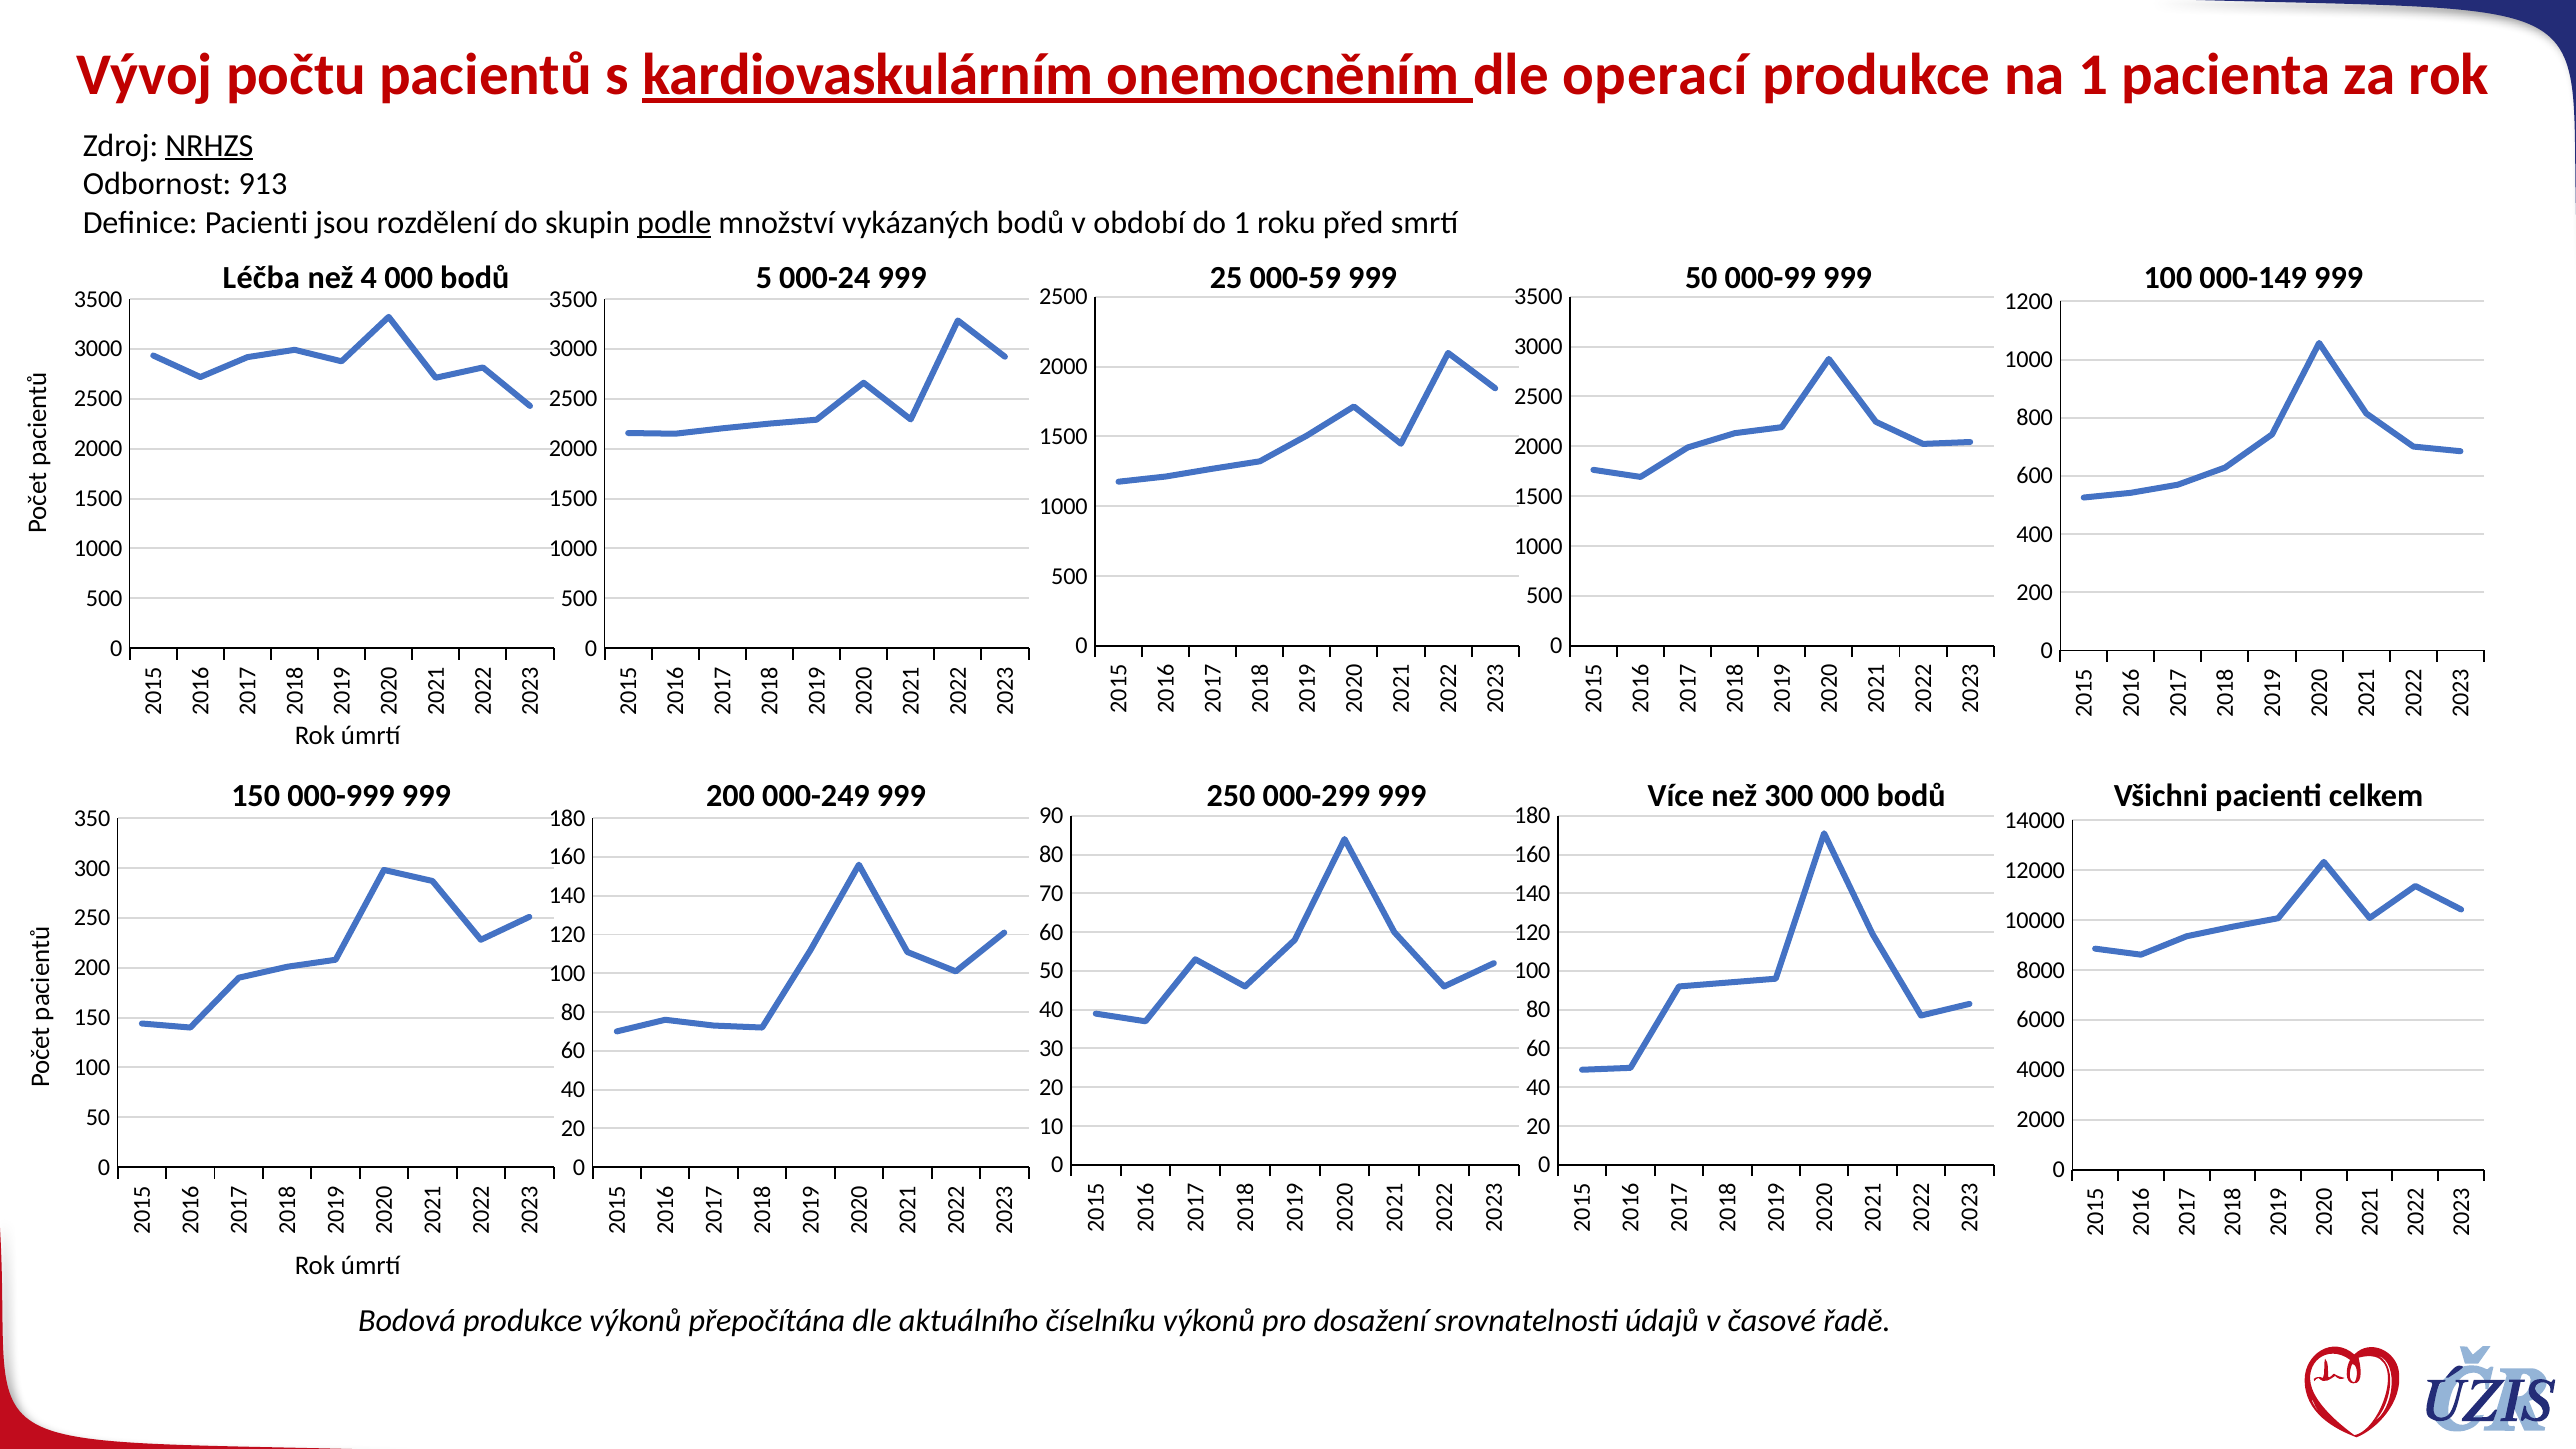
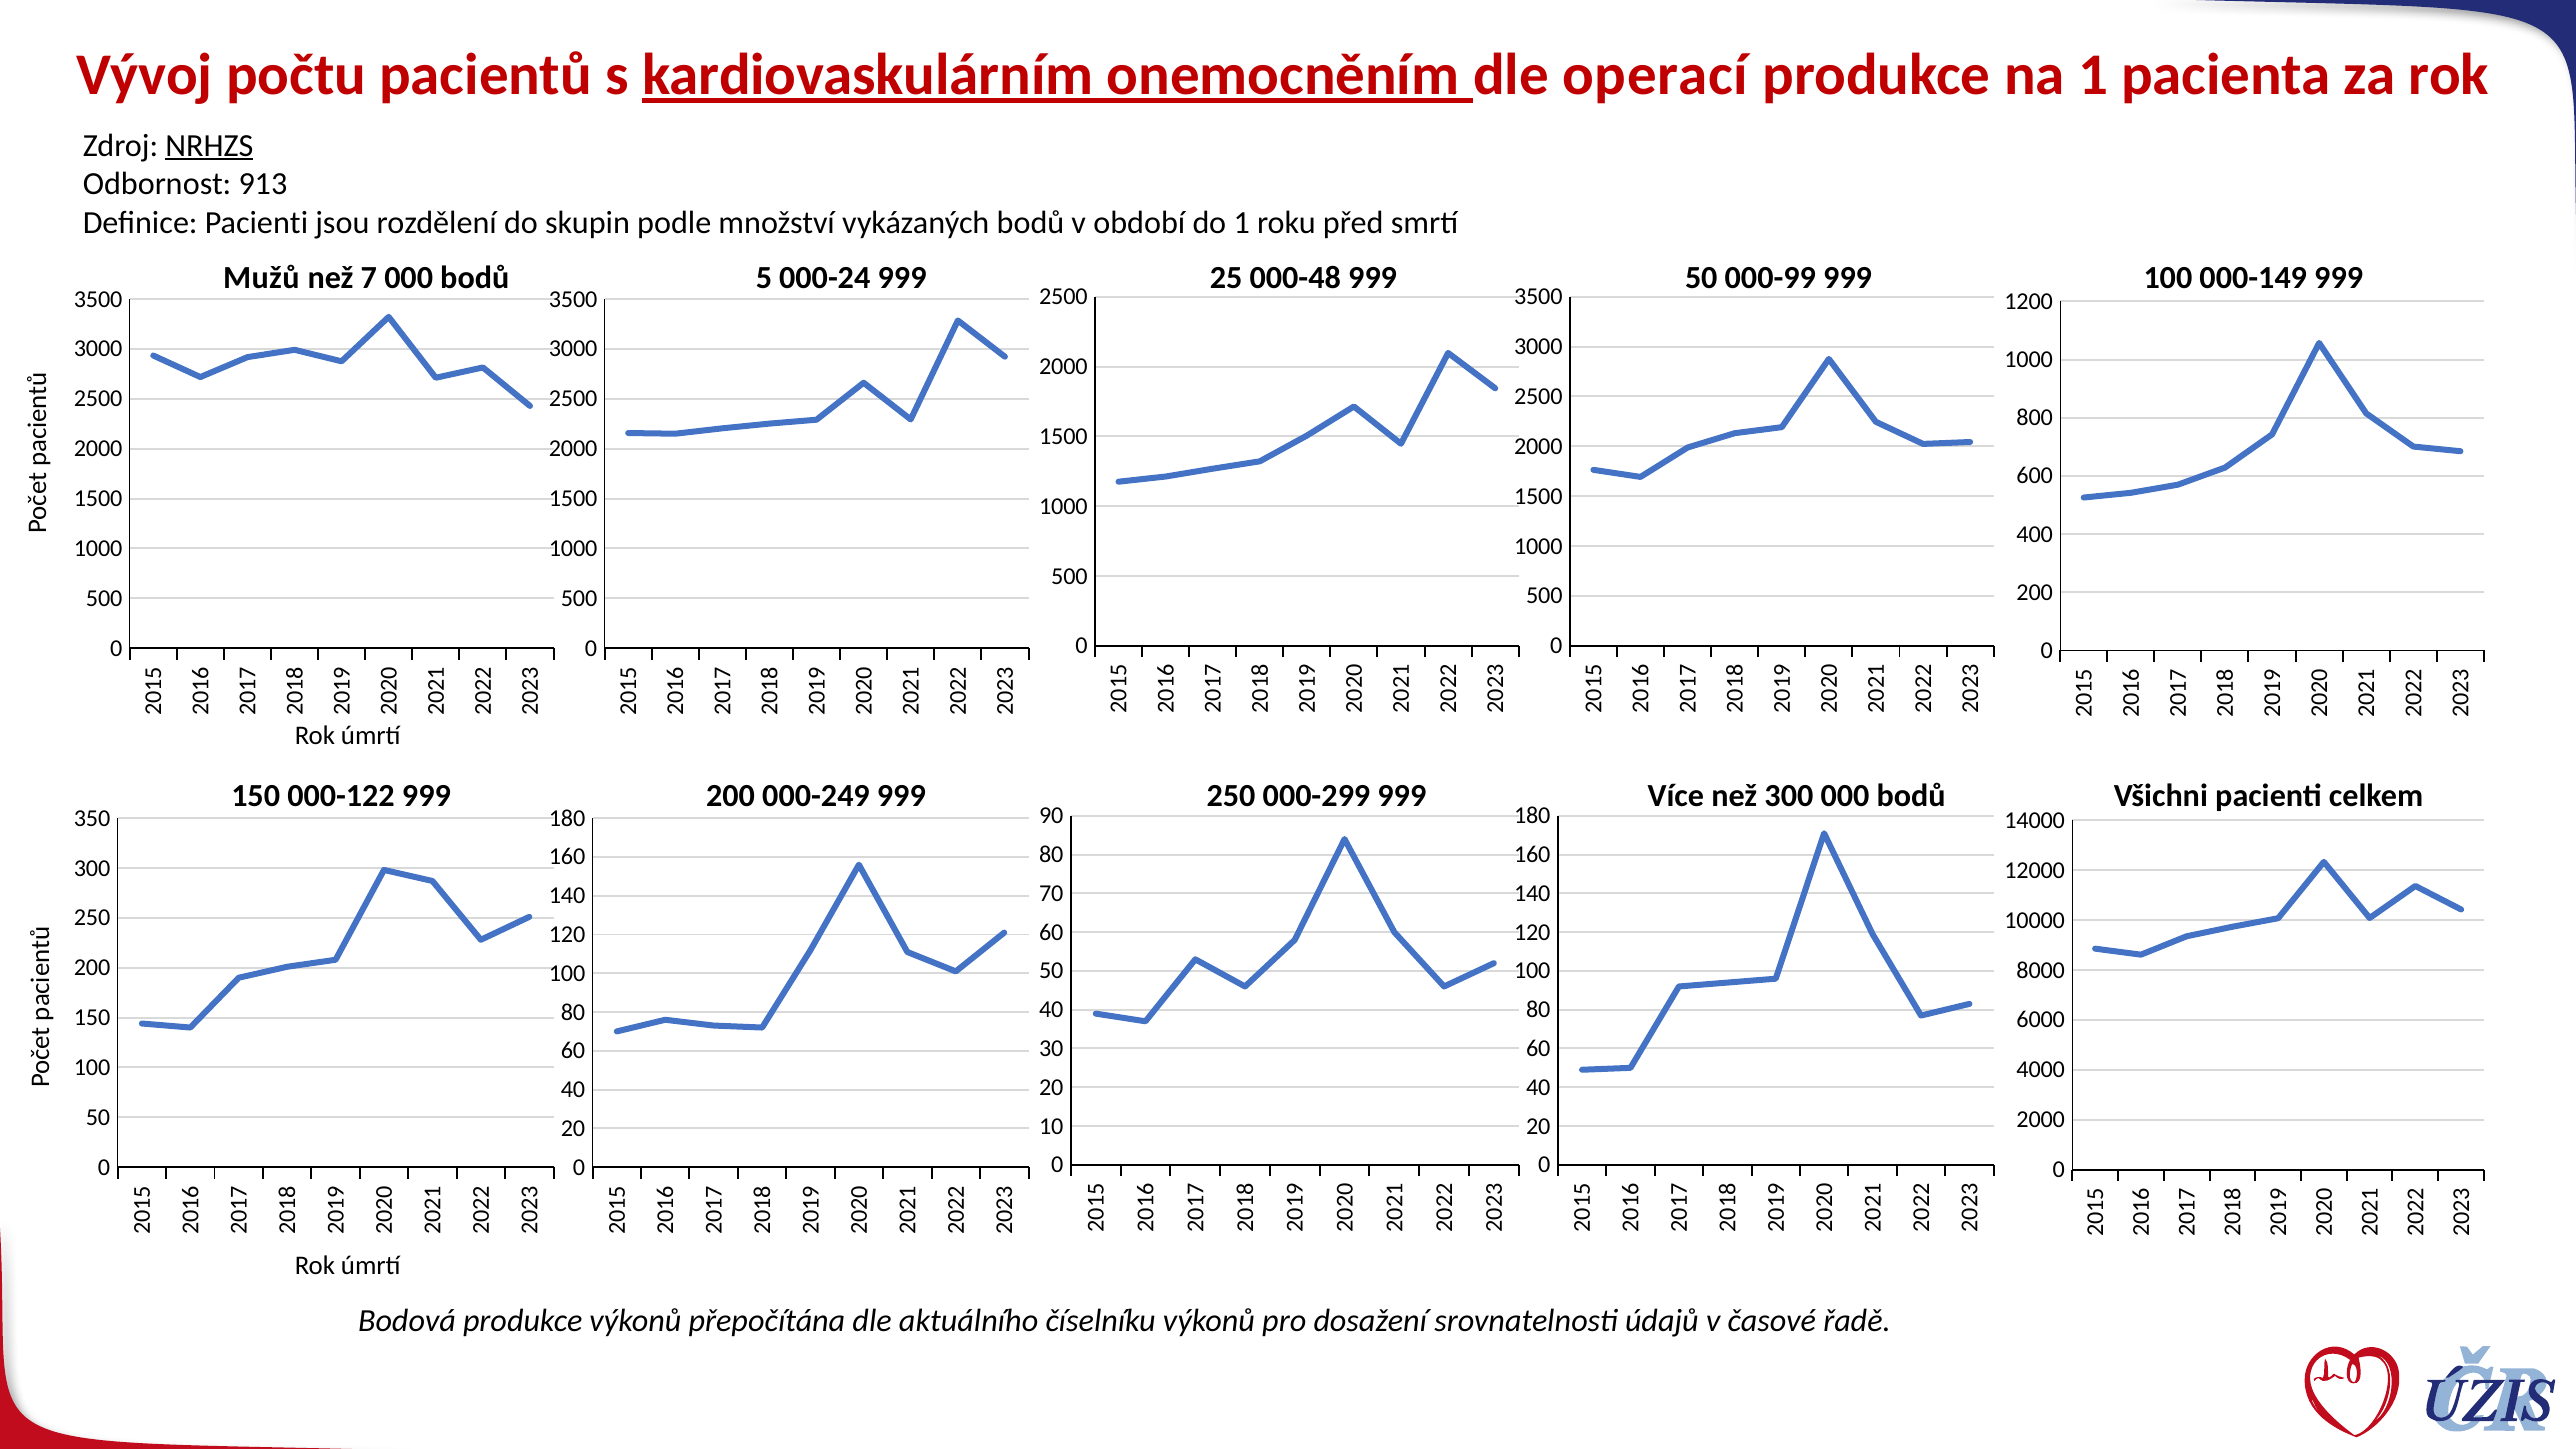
podle underline: present -> none
Léčba: Léčba -> Mužů
než 4: 4 -> 7
000-59: 000-59 -> 000-48
000-999: 000-999 -> 000-122
